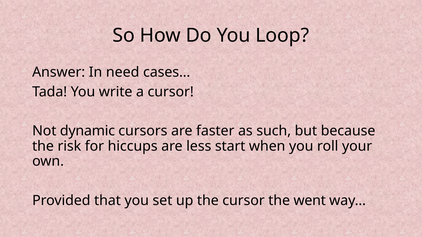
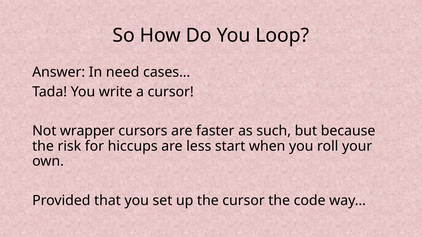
dynamic: dynamic -> wrapper
went: went -> code
